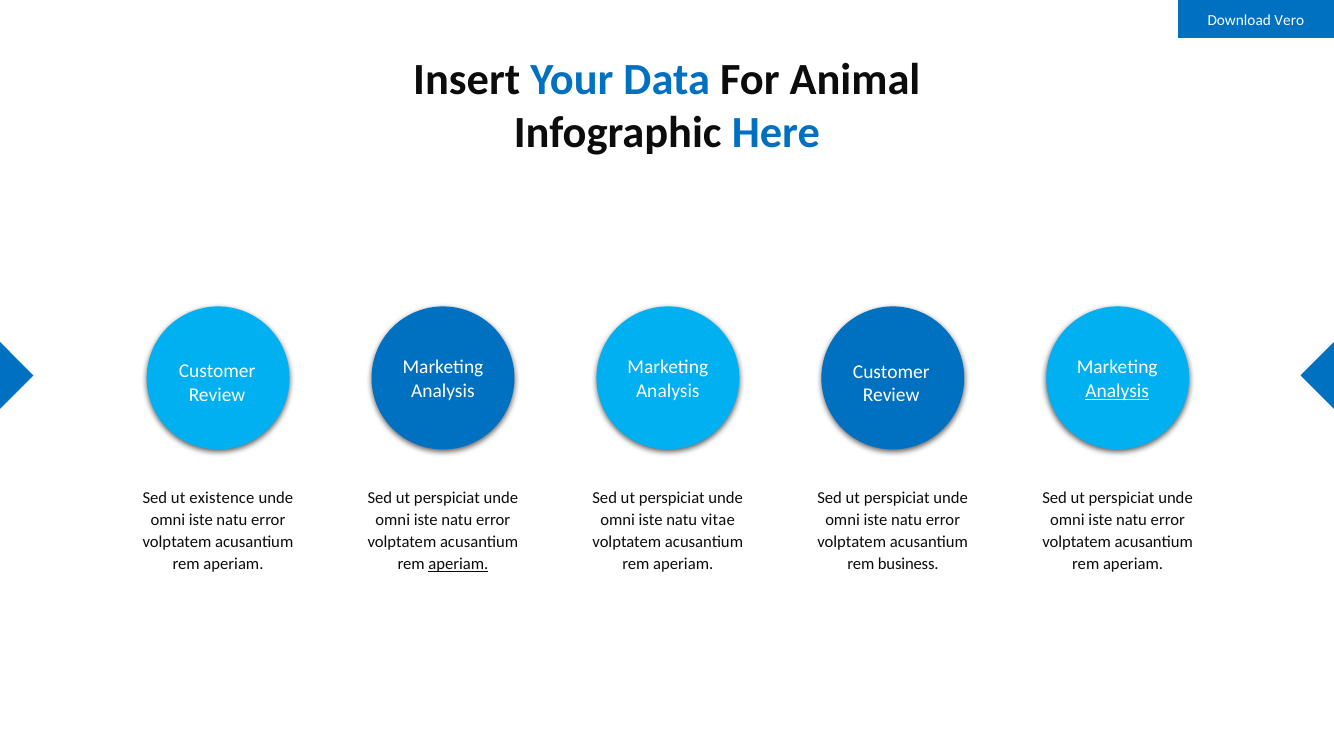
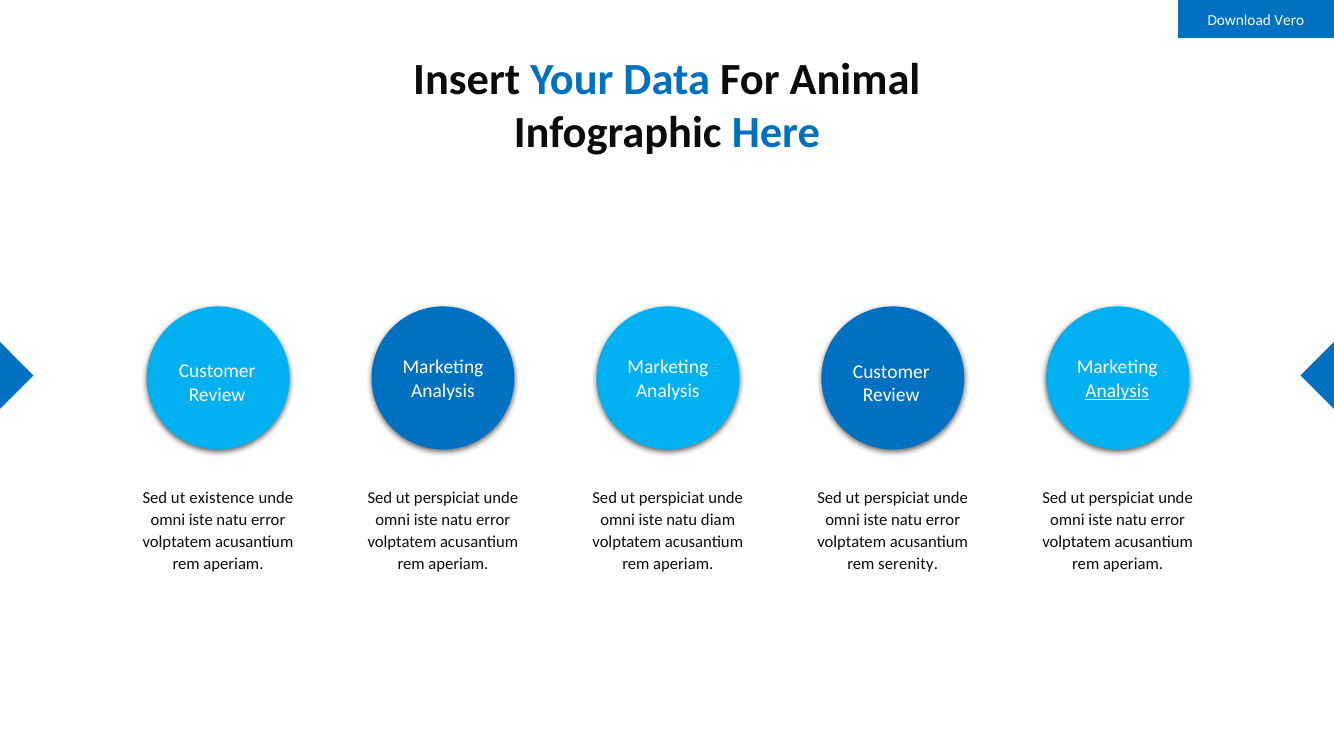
vitae: vitae -> diam
aperiam at (458, 564) underline: present -> none
business: business -> serenity
